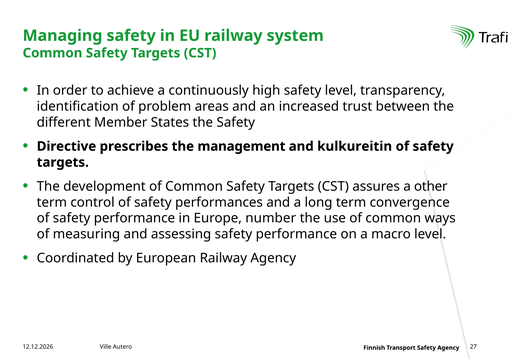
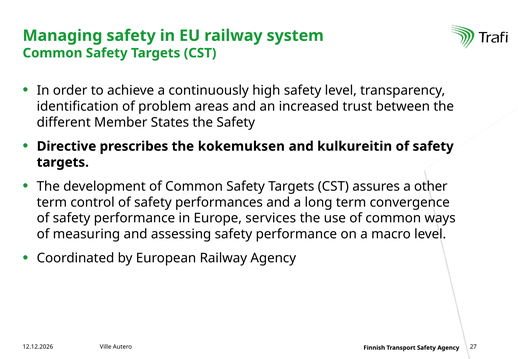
management: management -> kokemuksen
number: number -> services
